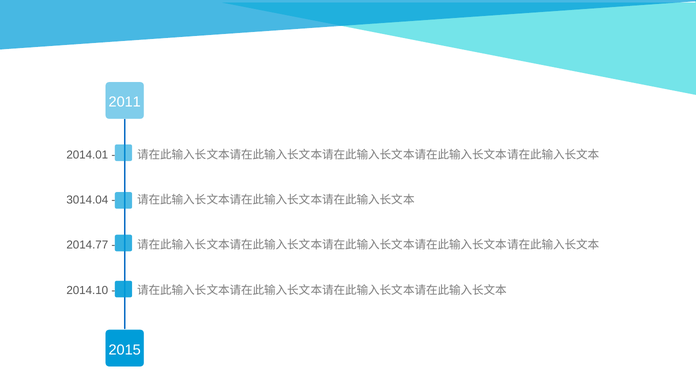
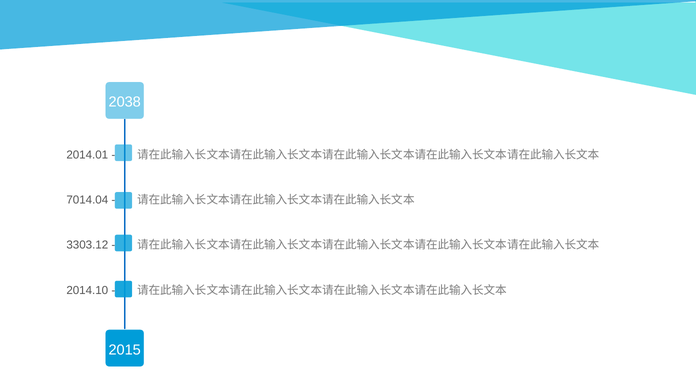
2011: 2011 -> 2038
3014.04: 3014.04 -> 7014.04
2014.77: 2014.77 -> 3303.12
